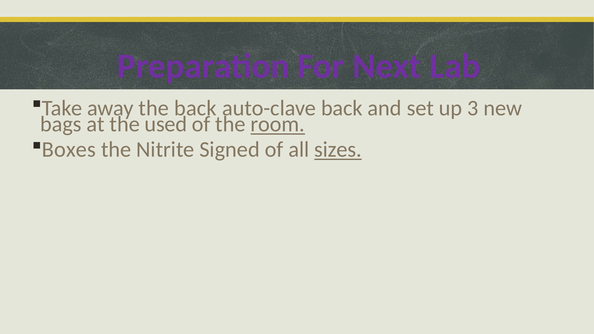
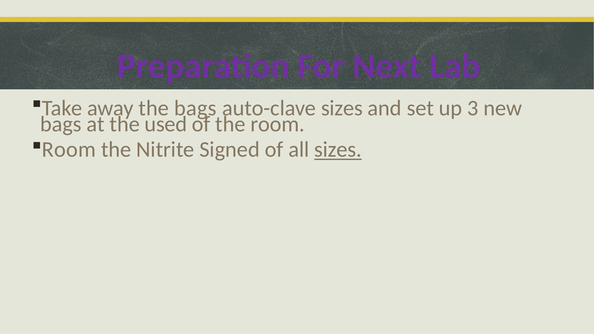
the back: back -> bags
auto-clave back: back -> sizes
room at (278, 124) underline: present -> none
Boxes at (69, 150): Boxes -> Room
